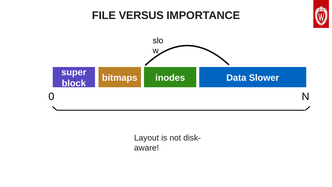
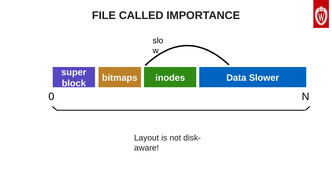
VERSUS: VERSUS -> CALLED
